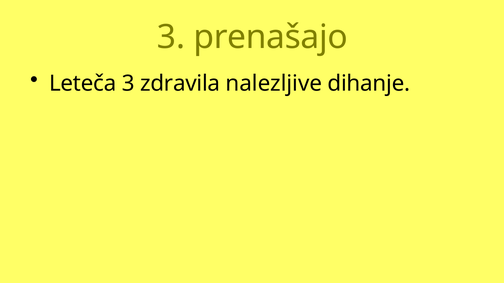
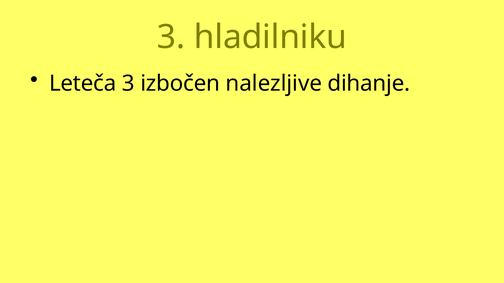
prenašajo: prenašajo -> hladilniku
zdravila: zdravila -> izbočen
